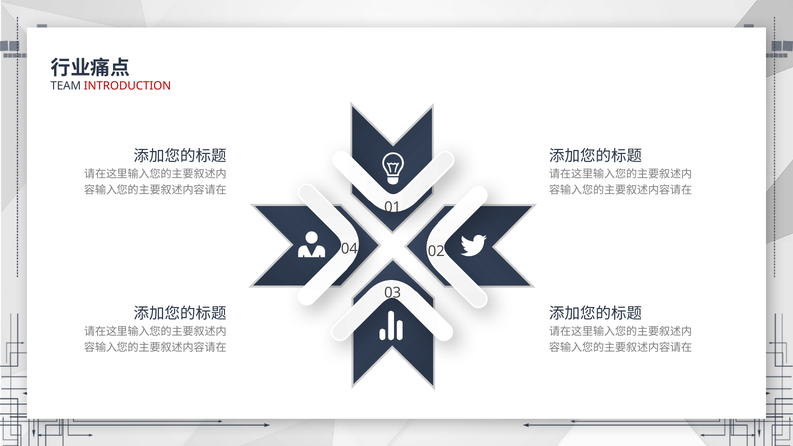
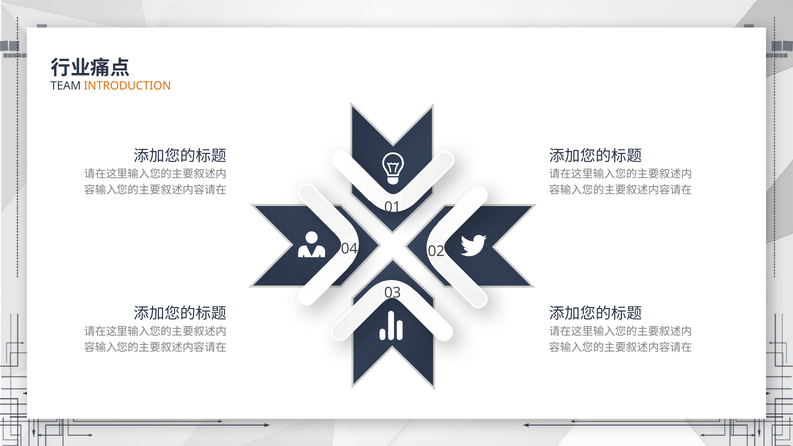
INTRODUCTION colour: red -> orange
